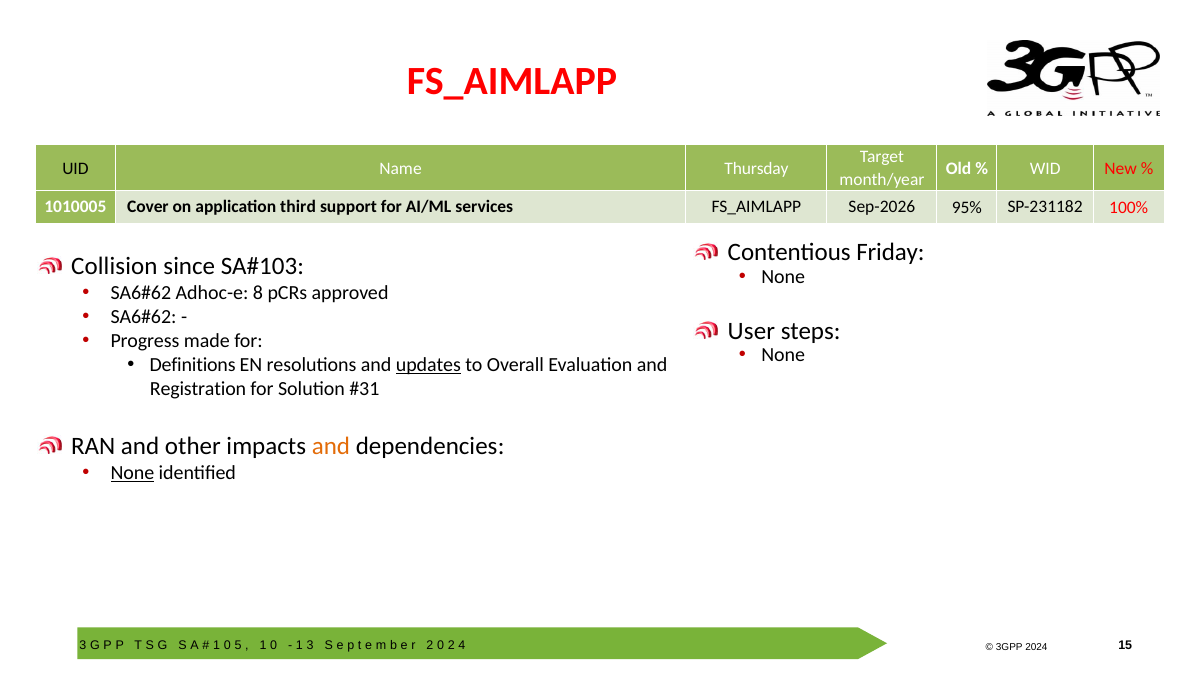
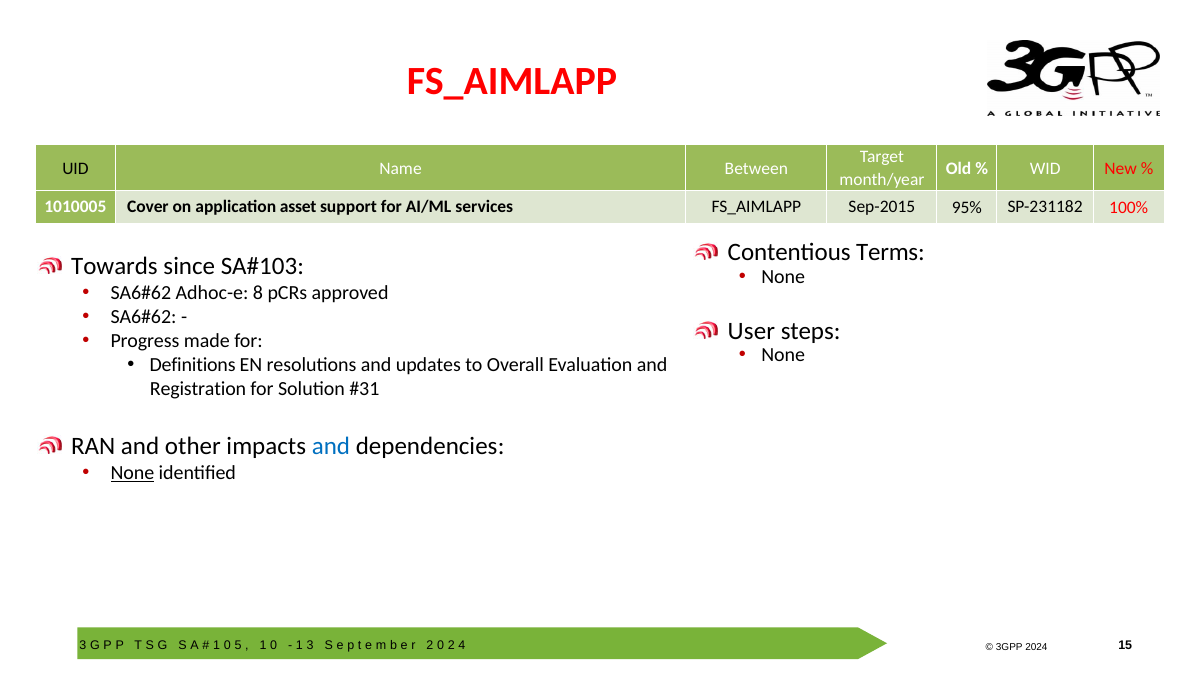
Thursday: Thursday -> Between
third: third -> asset
Sep-2026: Sep-2026 -> Sep-2015
Friday: Friday -> Terms
Collision: Collision -> Towards
updates underline: present -> none
and at (331, 447) colour: orange -> blue
